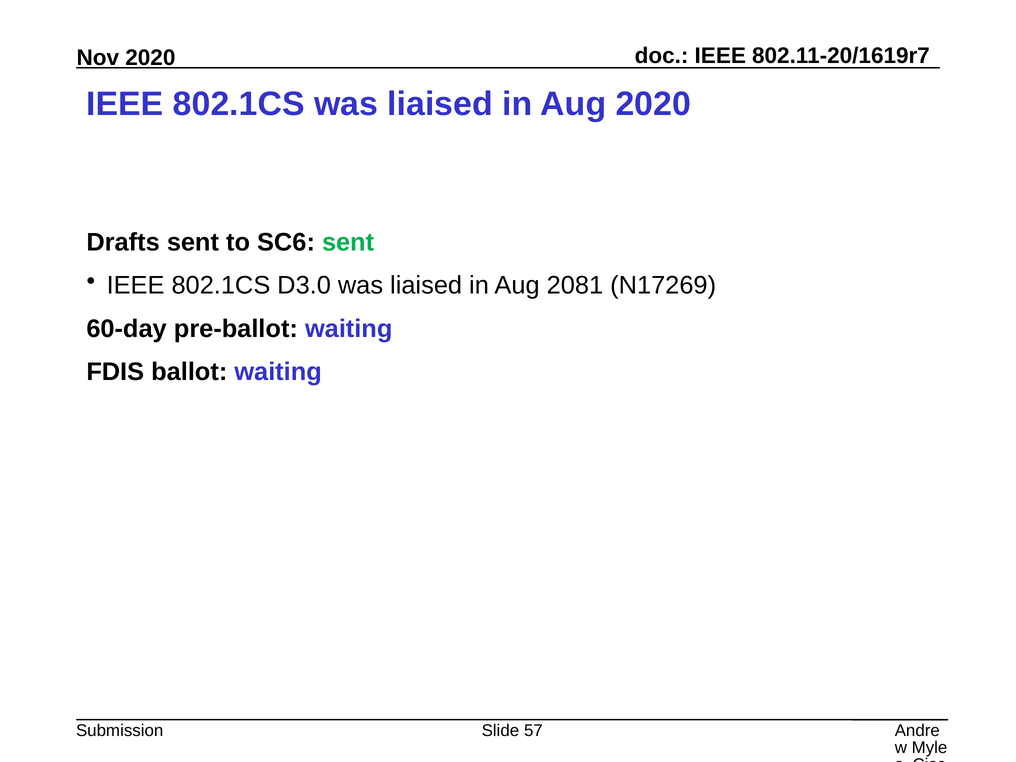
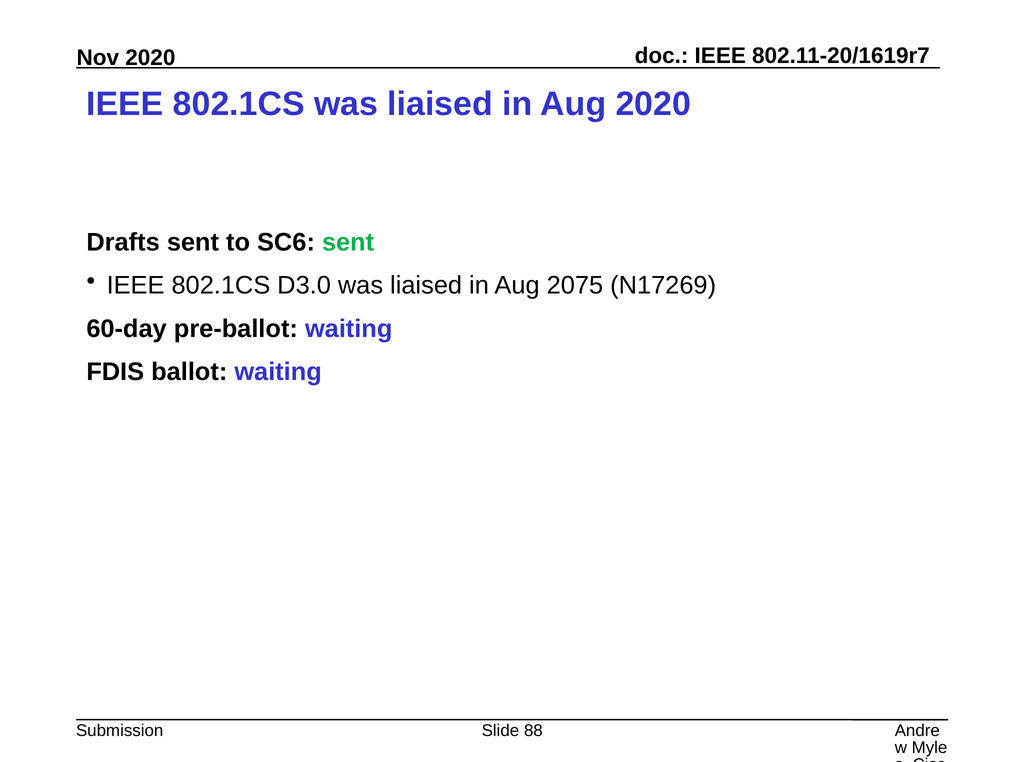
2081: 2081 -> 2075
57: 57 -> 88
